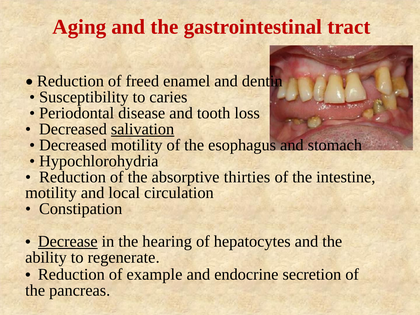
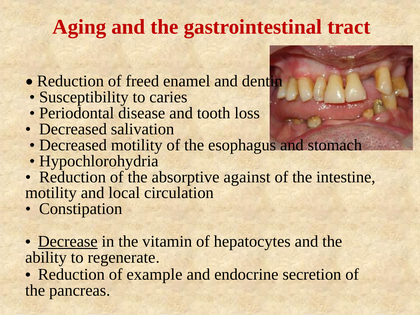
salivation underline: present -> none
thirties: thirties -> against
hearing: hearing -> vitamin
